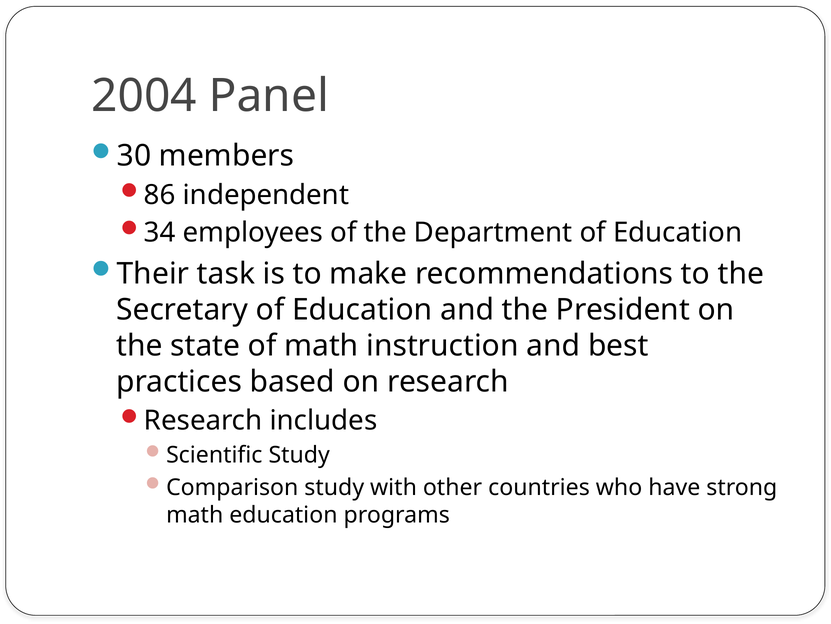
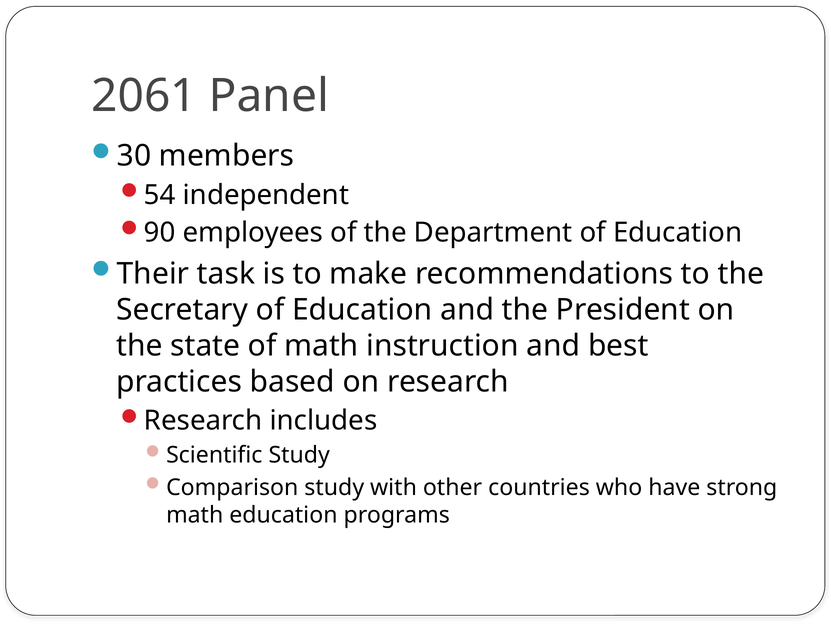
2004: 2004 -> 2061
86: 86 -> 54
34: 34 -> 90
